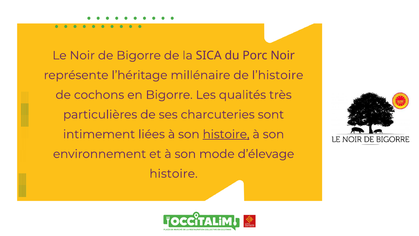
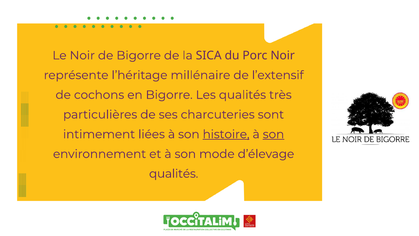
l’histoire: l’histoire -> l’extensif
son at (273, 134) underline: none -> present
histoire at (174, 173): histoire -> qualités
